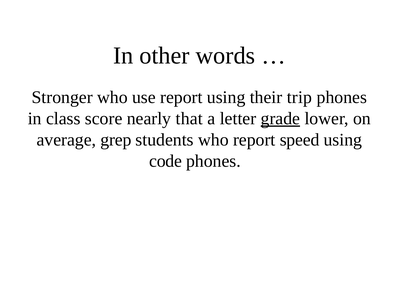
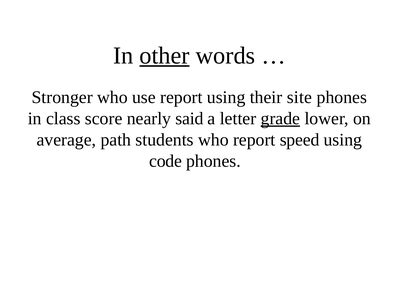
other underline: none -> present
trip: trip -> site
that: that -> said
grep: grep -> path
